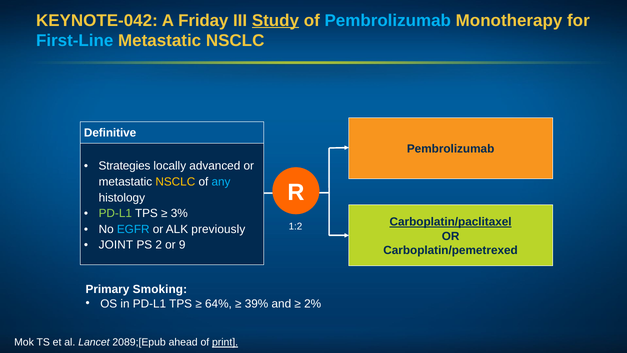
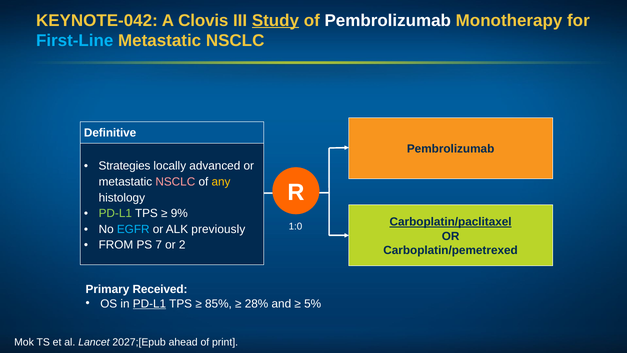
Friday: Friday -> Clovis
Pembrolizumab at (388, 20) colour: light blue -> white
NSCLC at (175, 182) colour: yellow -> pink
any colour: light blue -> yellow
3%: 3% -> 9%
1:2: 1:2 -> 1:0
JOINT: JOINT -> FROM
2: 2 -> 7
9: 9 -> 2
Smoking: Smoking -> Received
PD-L1 at (149, 303) underline: none -> present
64%: 64% -> 85%
39%: 39% -> 28%
2%: 2% -> 5%
2089;[Epub: 2089;[Epub -> 2027;[Epub
print underline: present -> none
